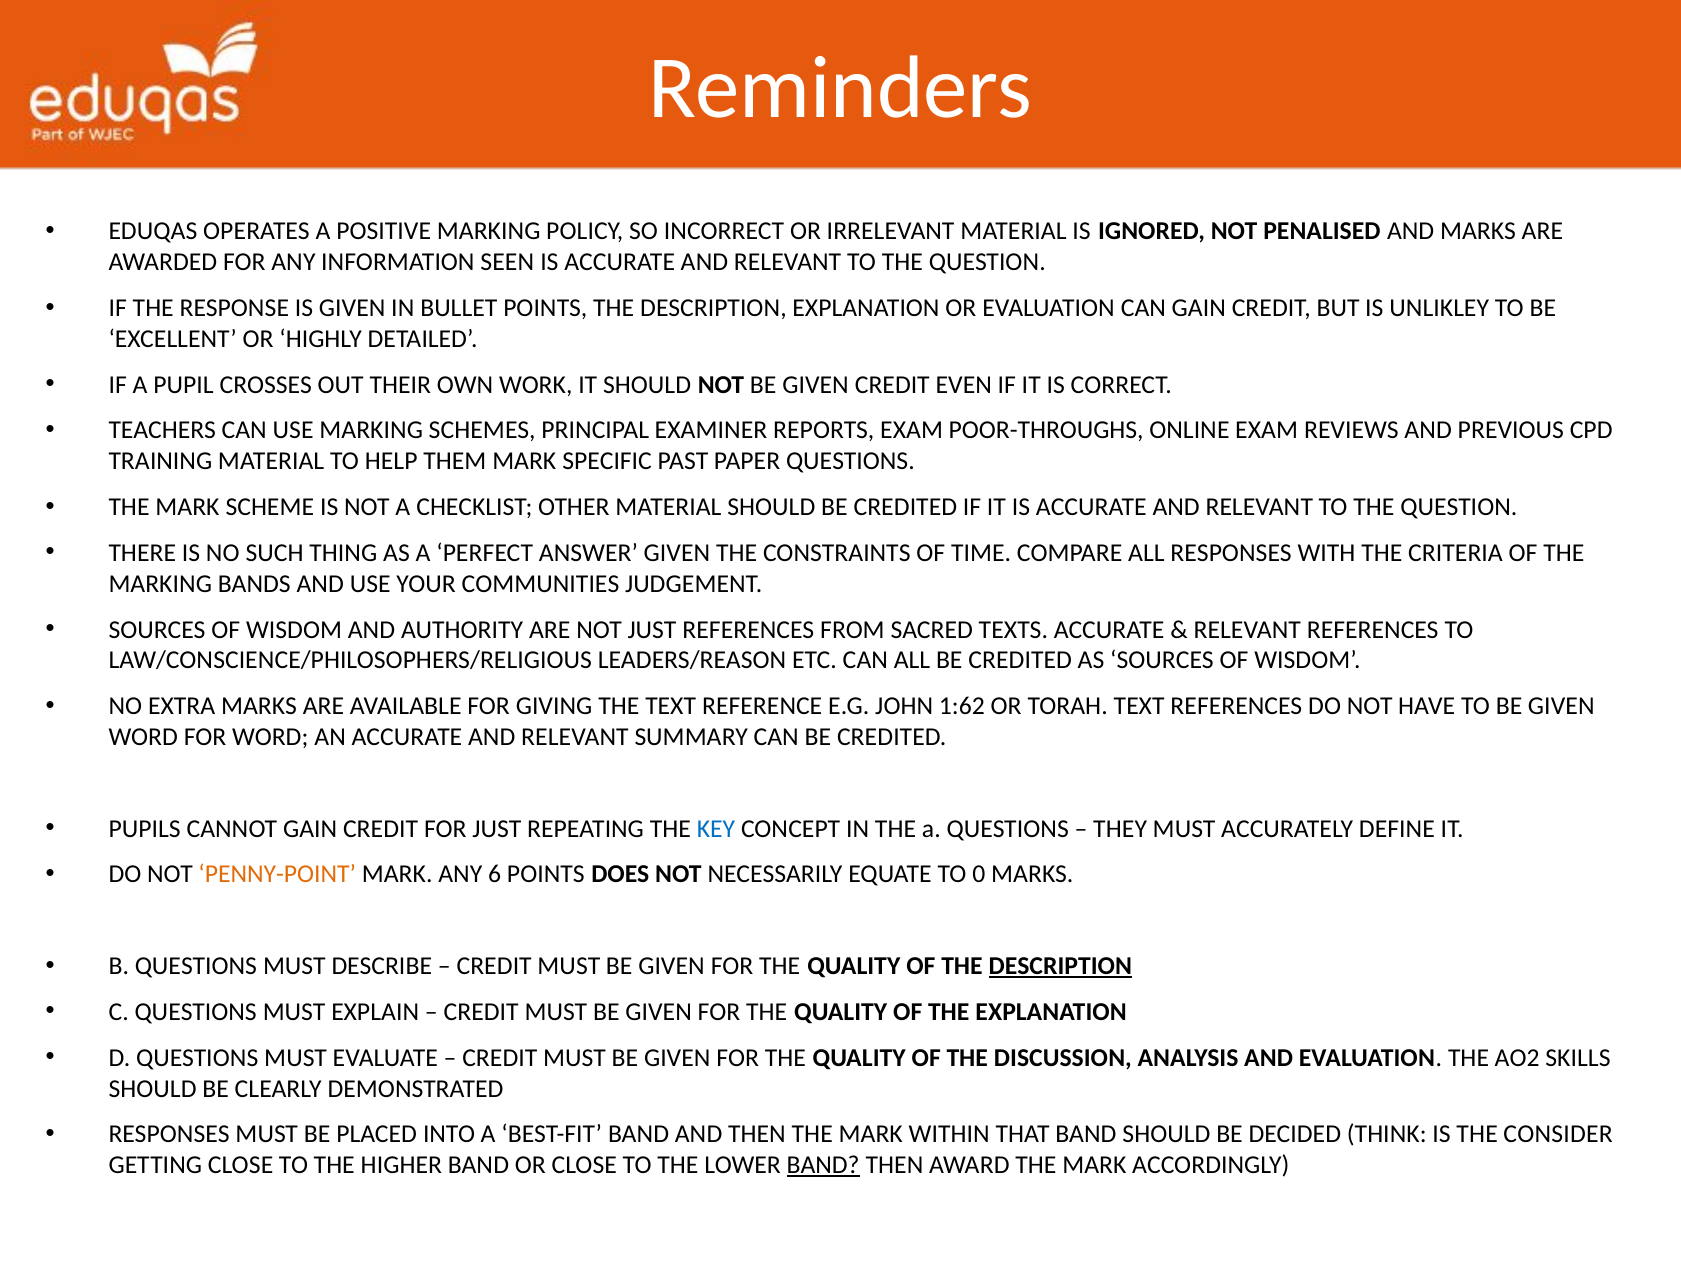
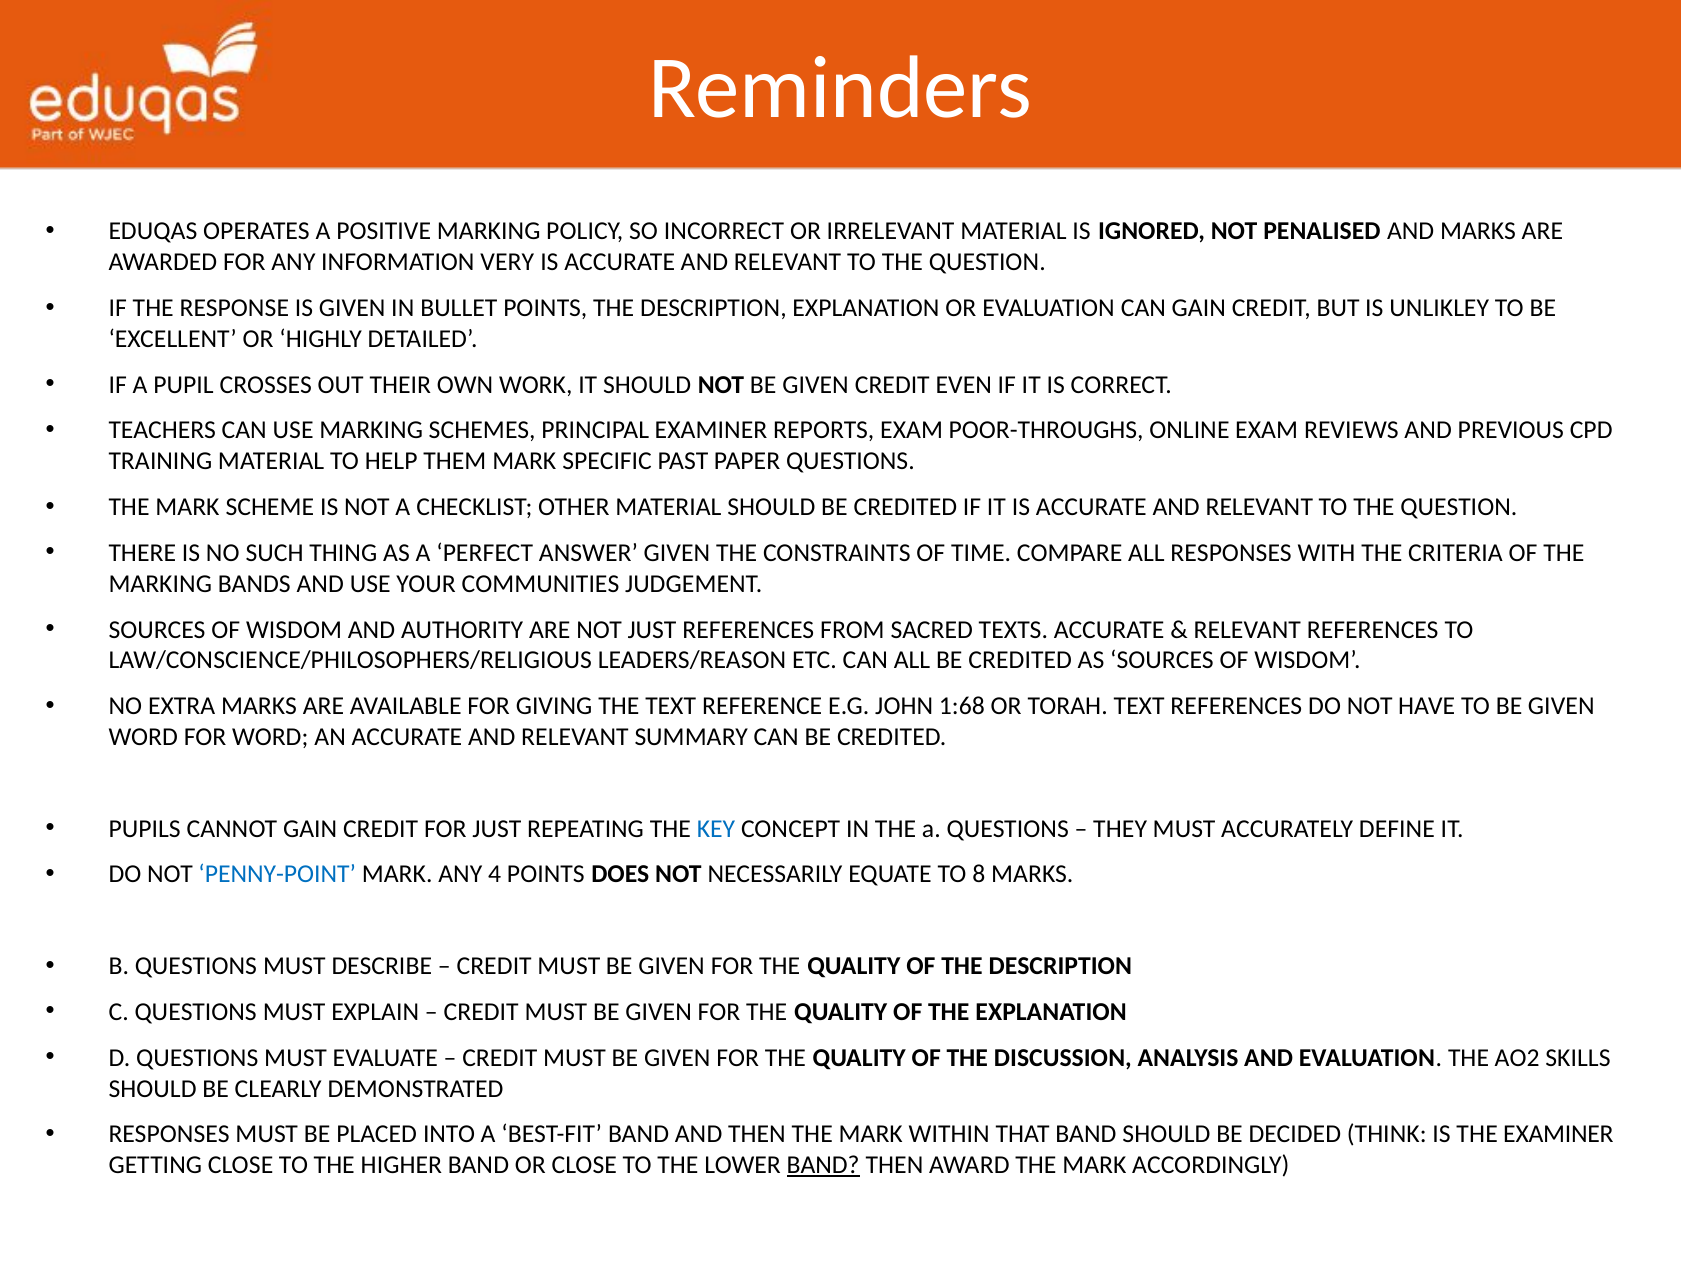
SEEN: SEEN -> VERY
1:62: 1:62 -> 1:68
PENNY-POINT colour: orange -> blue
6: 6 -> 4
0: 0 -> 8
DESCRIPTION at (1060, 966) underline: present -> none
THE CONSIDER: CONSIDER -> EXAMINER
